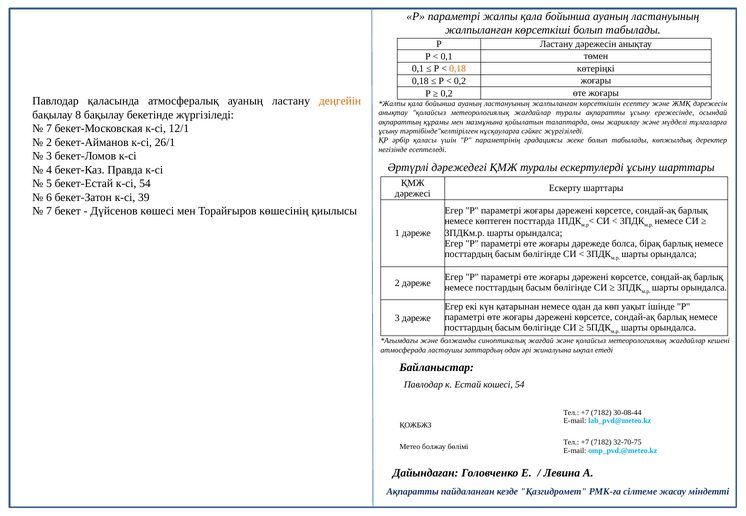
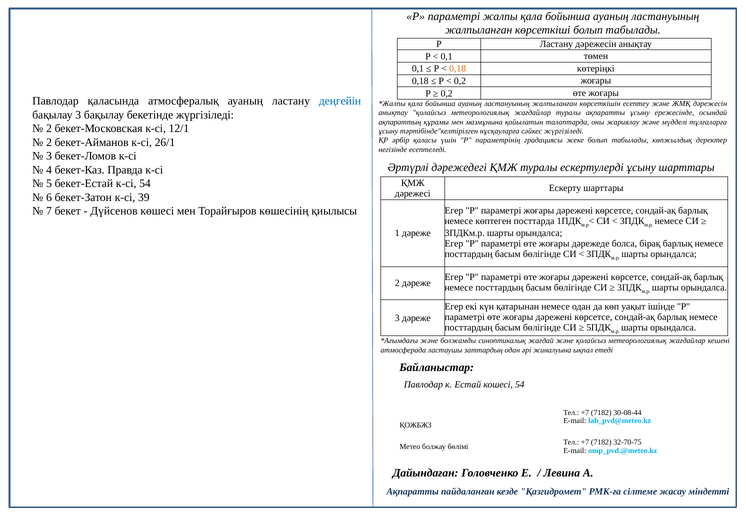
деңгейін colour: orange -> blue
бақылау 8: 8 -> 3
7 at (49, 129): 7 -> 2
